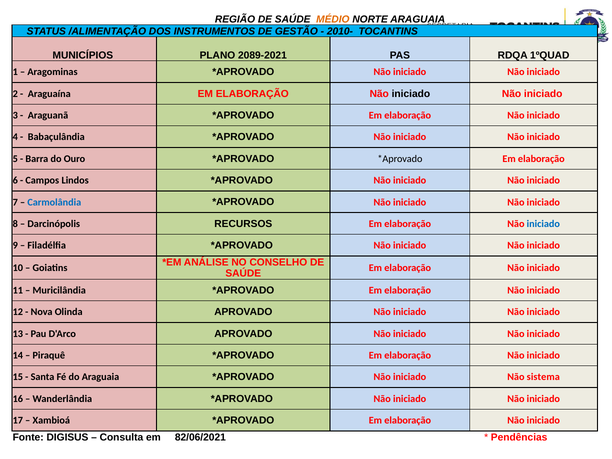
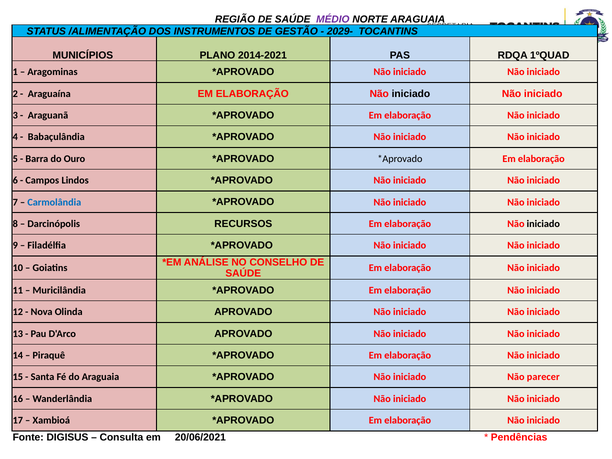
MÉDIO colour: orange -> purple
2010-: 2010- -> 2029-
2089-2021: 2089-2021 -> 2014-2021
iniciado at (543, 224) colour: blue -> black
sistema: sistema -> parecer
82/06/2021: 82/06/2021 -> 20/06/2021
